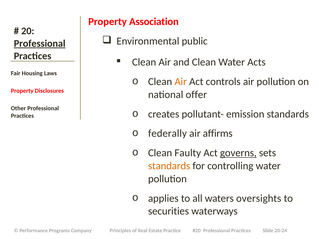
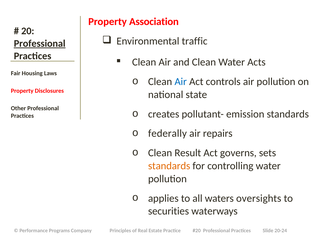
public: public -> traffic
Air at (181, 82) colour: orange -> blue
offer: offer -> state
affirms: affirms -> repairs
Faulty: Faulty -> Result
governs underline: present -> none
